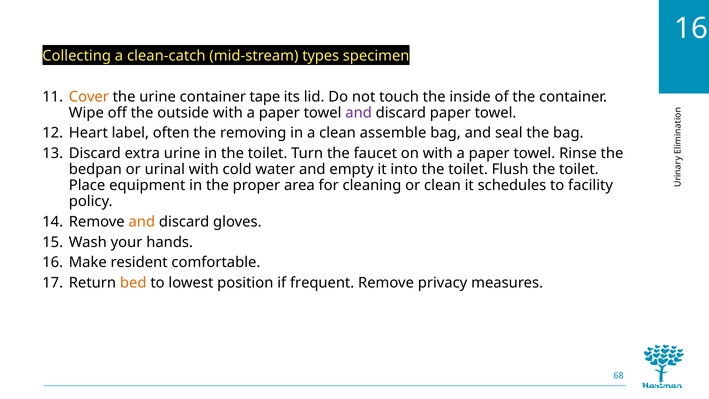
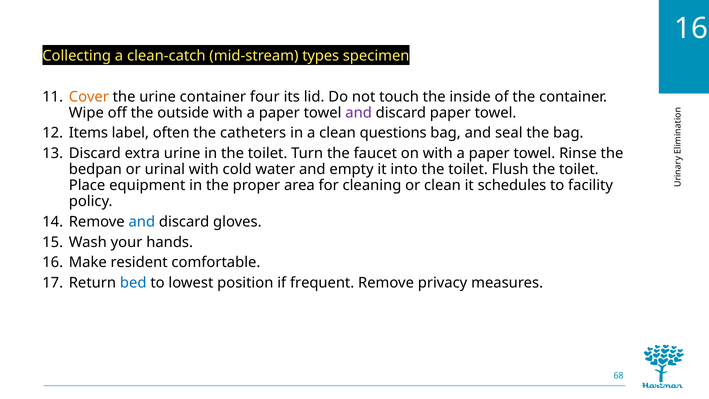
tape: tape -> four
Heart: Heart -> Items
removing: removing -> catheters
assemble: assemble -> questions
and at (142, 222) colour: orange -> blue
bed colour: orange -> blue
